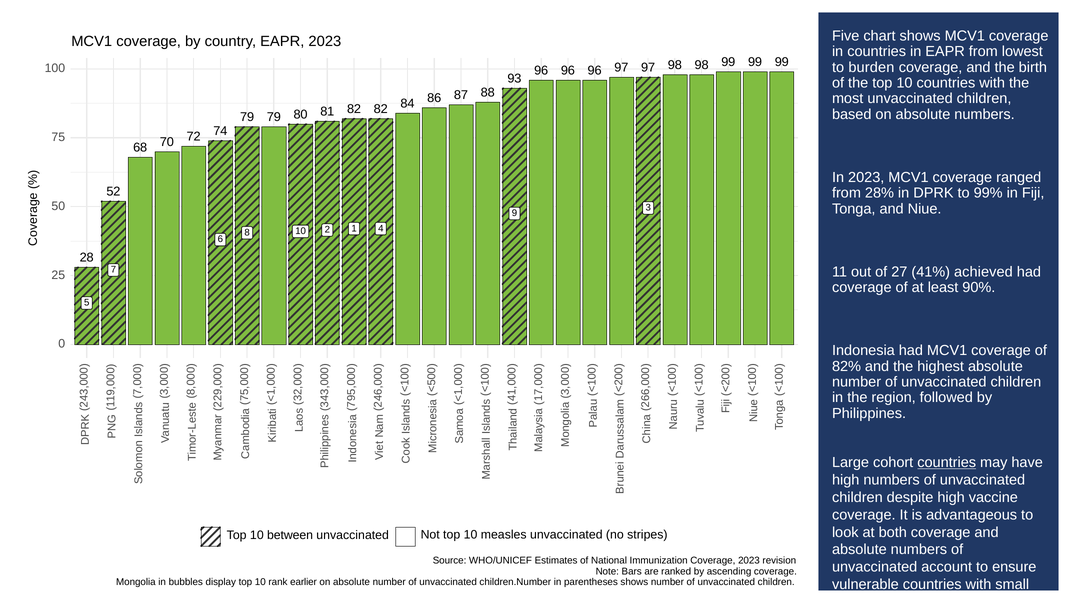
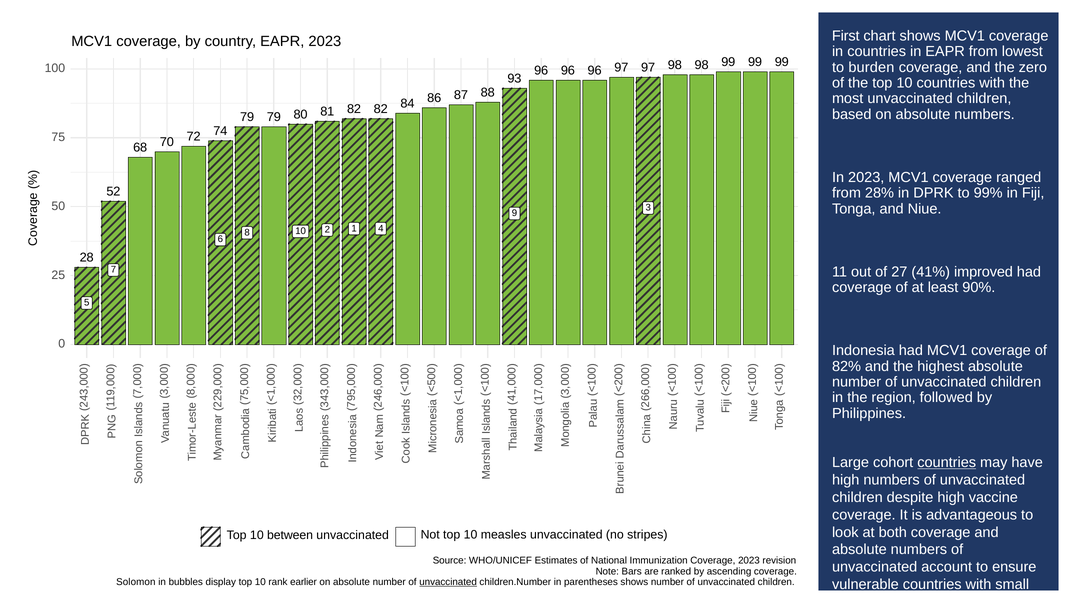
Five: Five -> First
the birth: birth -> zero
achieved: achieved -> improved
Mongolia: Mongolia -> Solomon
unvaccinated at (448, 582) underline: none -> present
